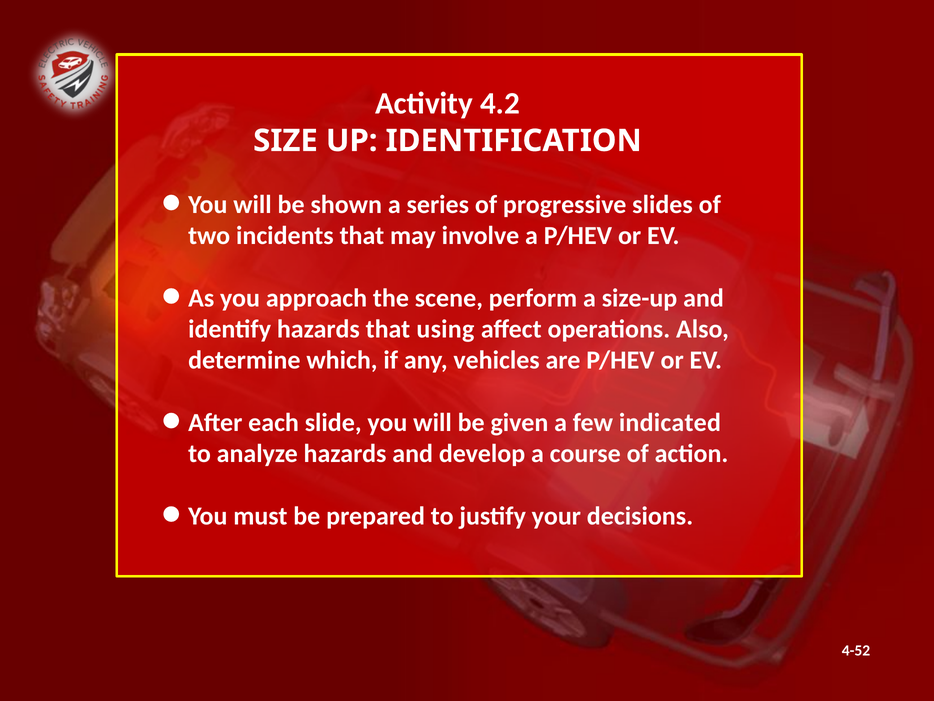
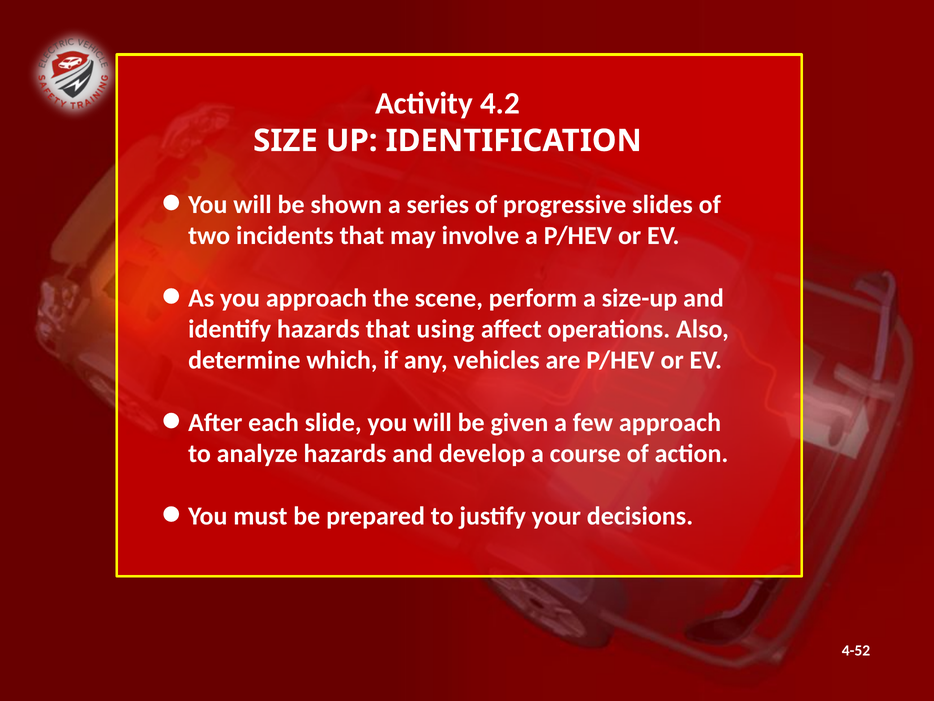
few indicated: indicated -> approach
